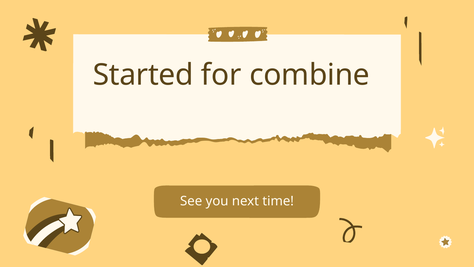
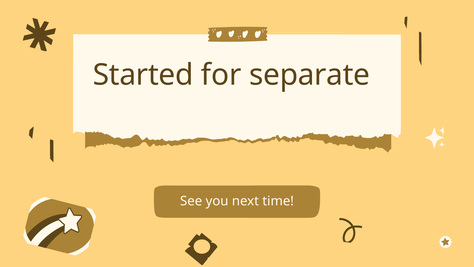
combine: combine -> separate
